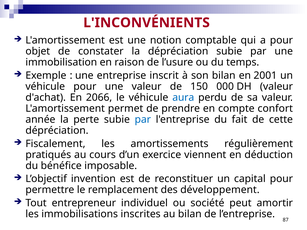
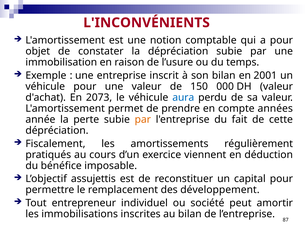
2066: 2066 -> 2073
confort: confort -> années
par at (143, 120) colour: blue -> orange
invention: invention -> assujettis
